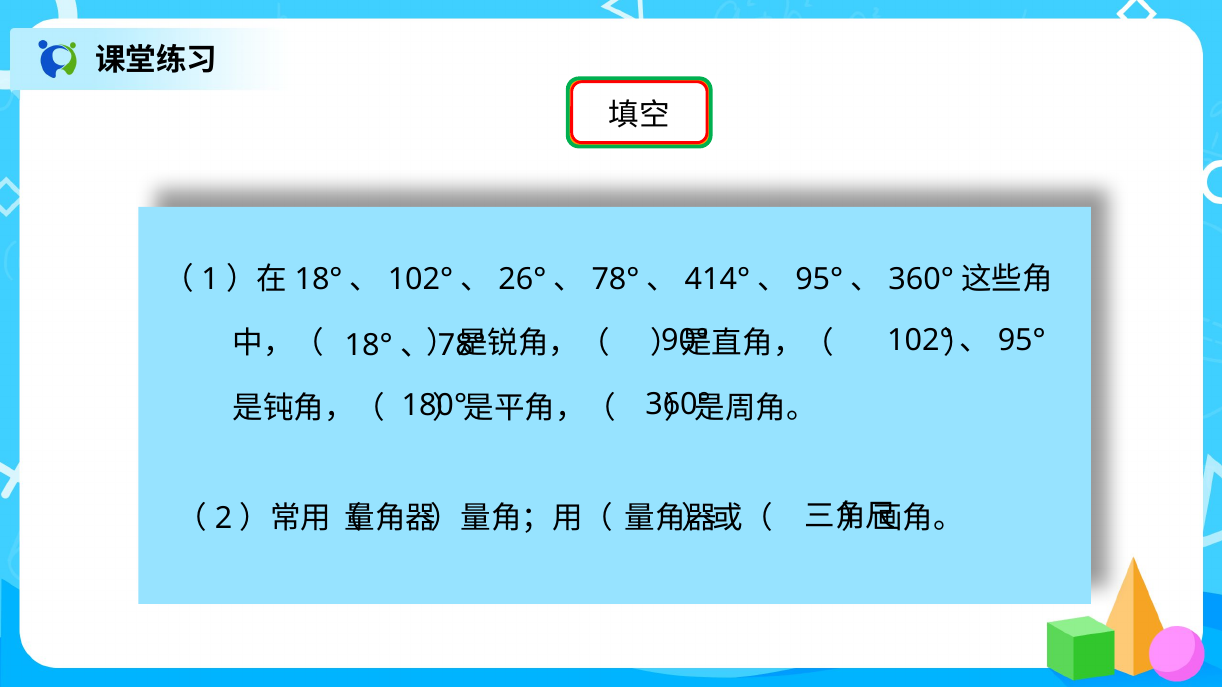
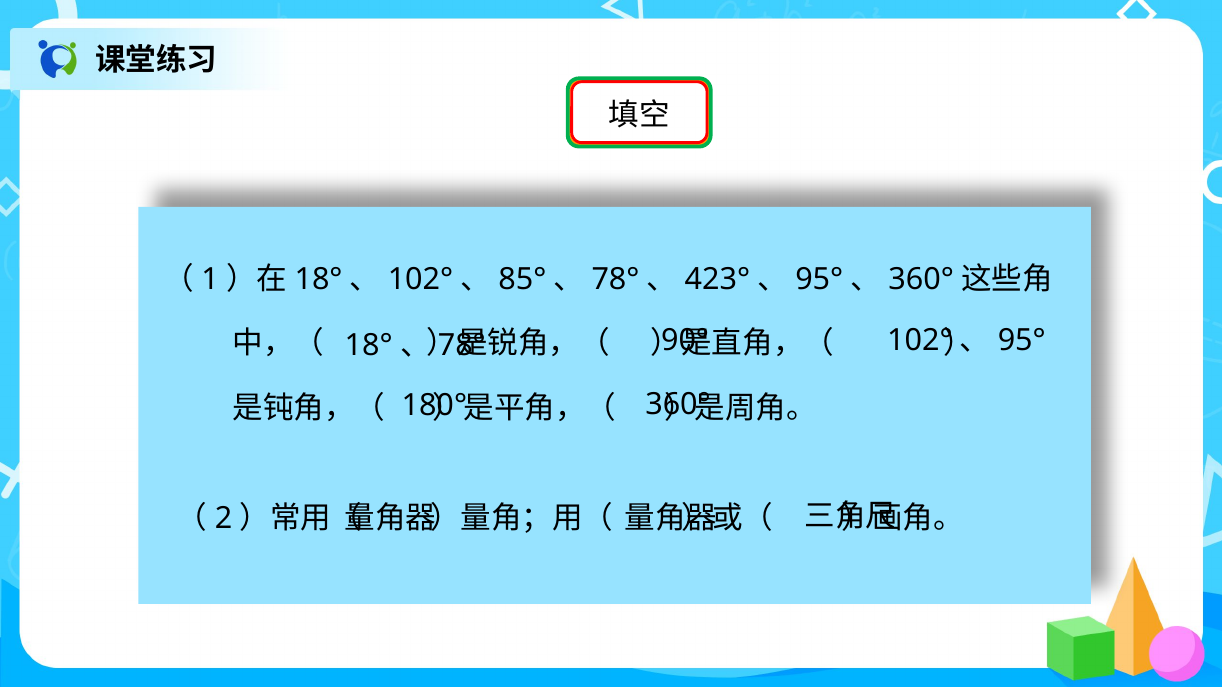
26°: 26° -> 85°
414°: 414° -> 423°
